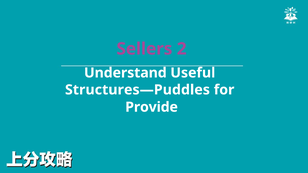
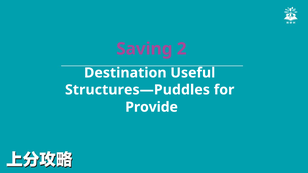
Sellers: Sellers -> Saving
Understand: Understand -> Destination
